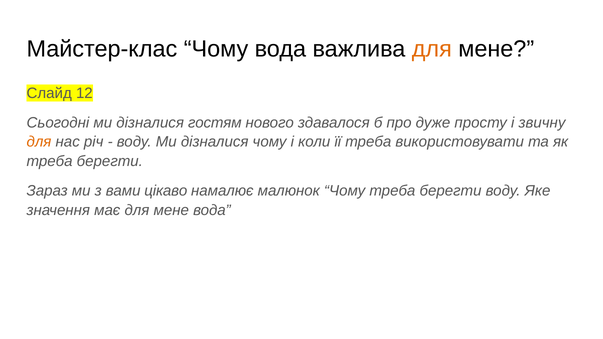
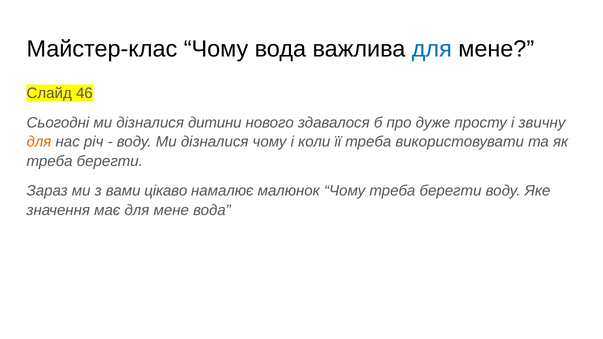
для at (432, 49) colour: orange -> blue
12: 12 -> 46
гостям: гостям -> дитини
